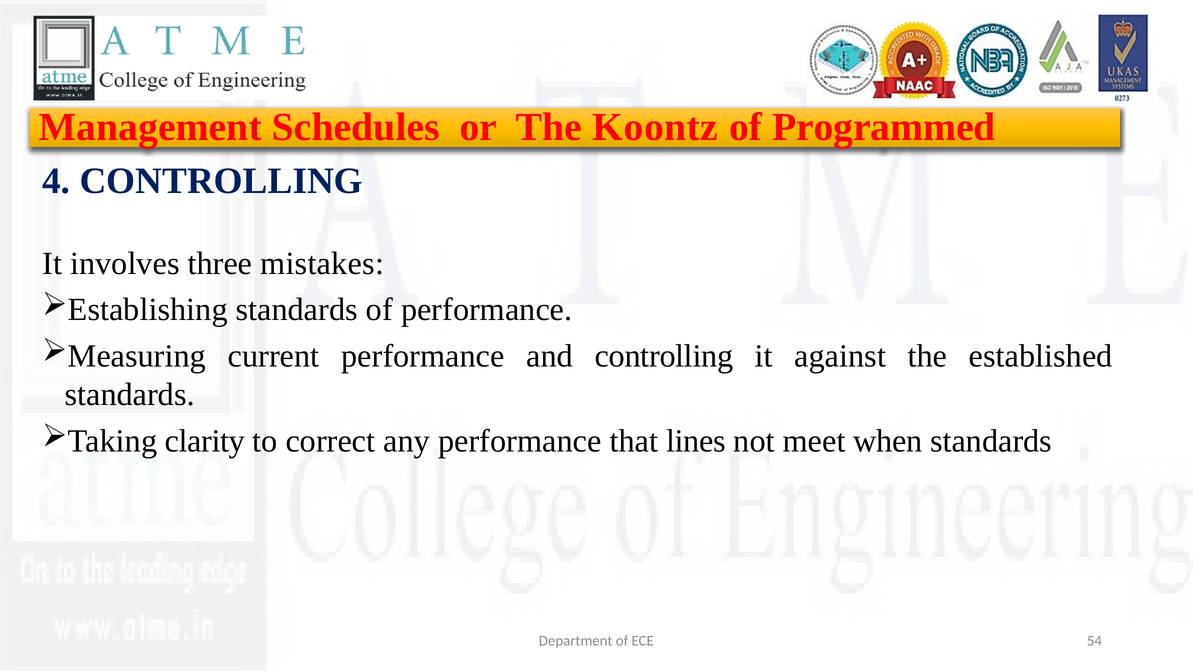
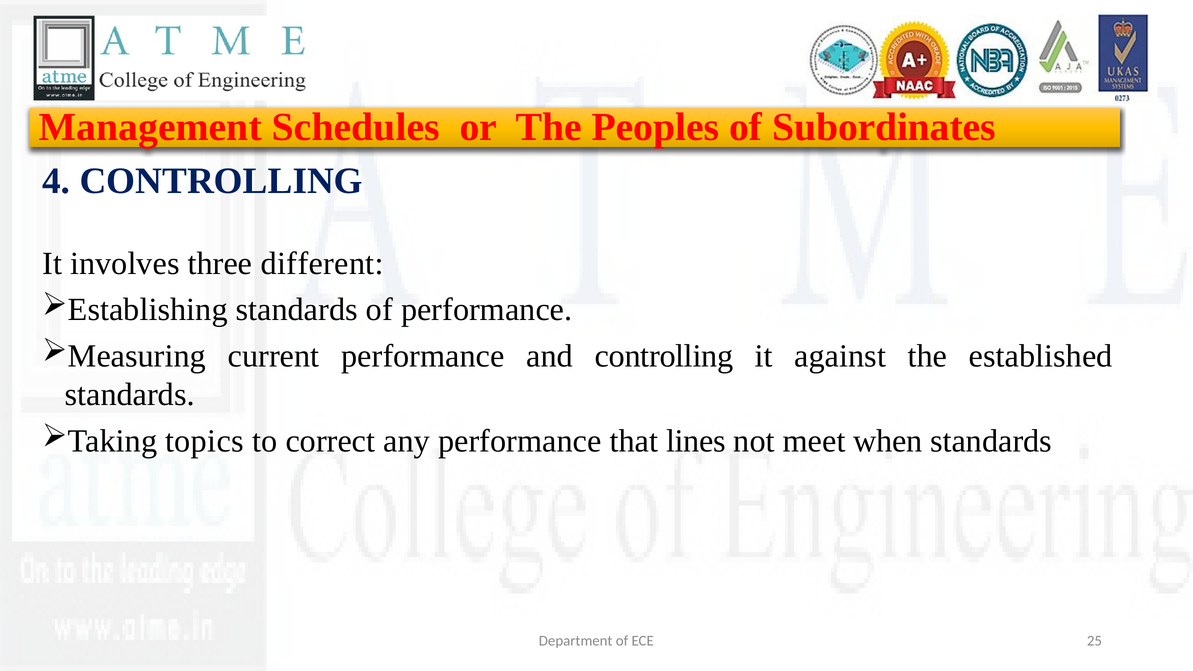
Koontz: Koontz -> Peoples
Programmed: Programmed -> Subordinates
mistakes: mistakes -> different
clarity: clarity -> topics
54: 54 -> 25
